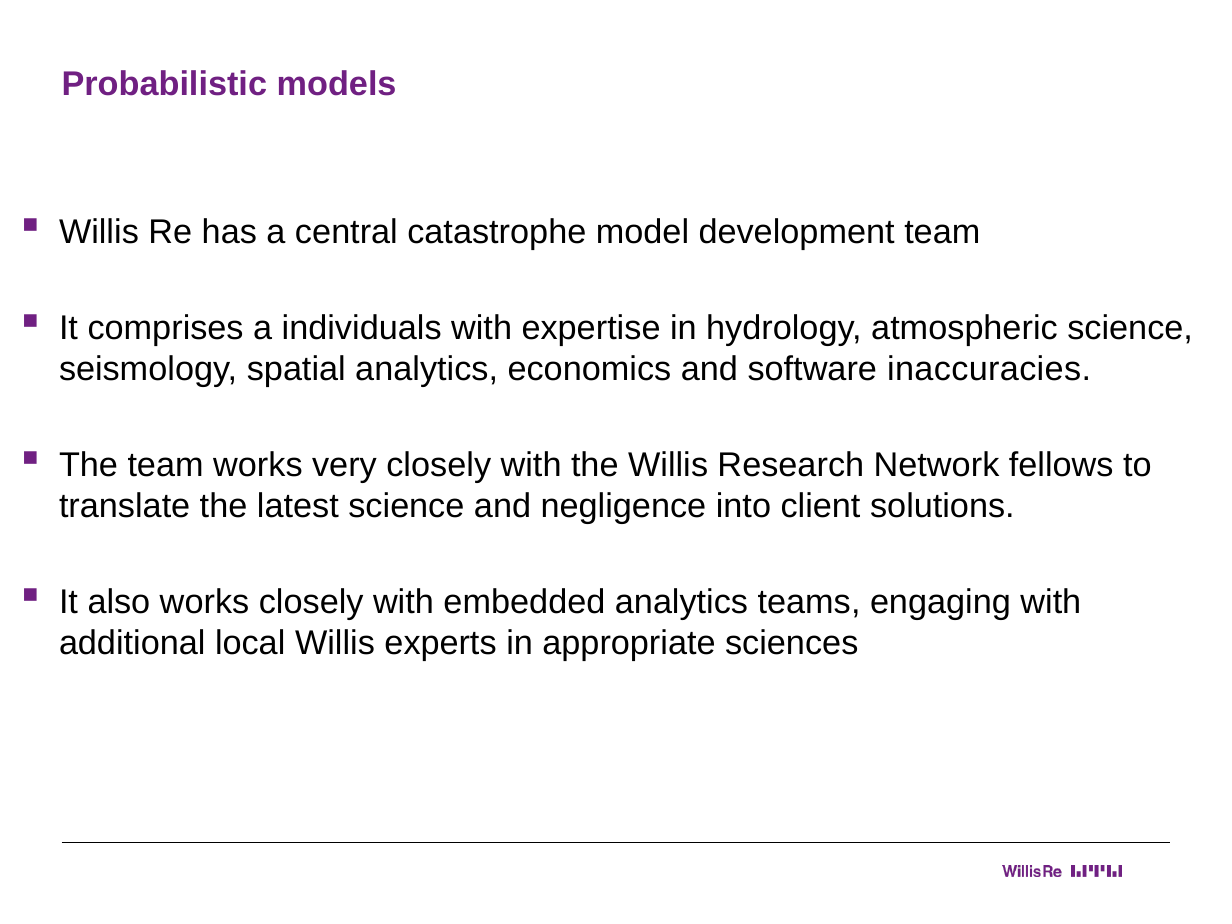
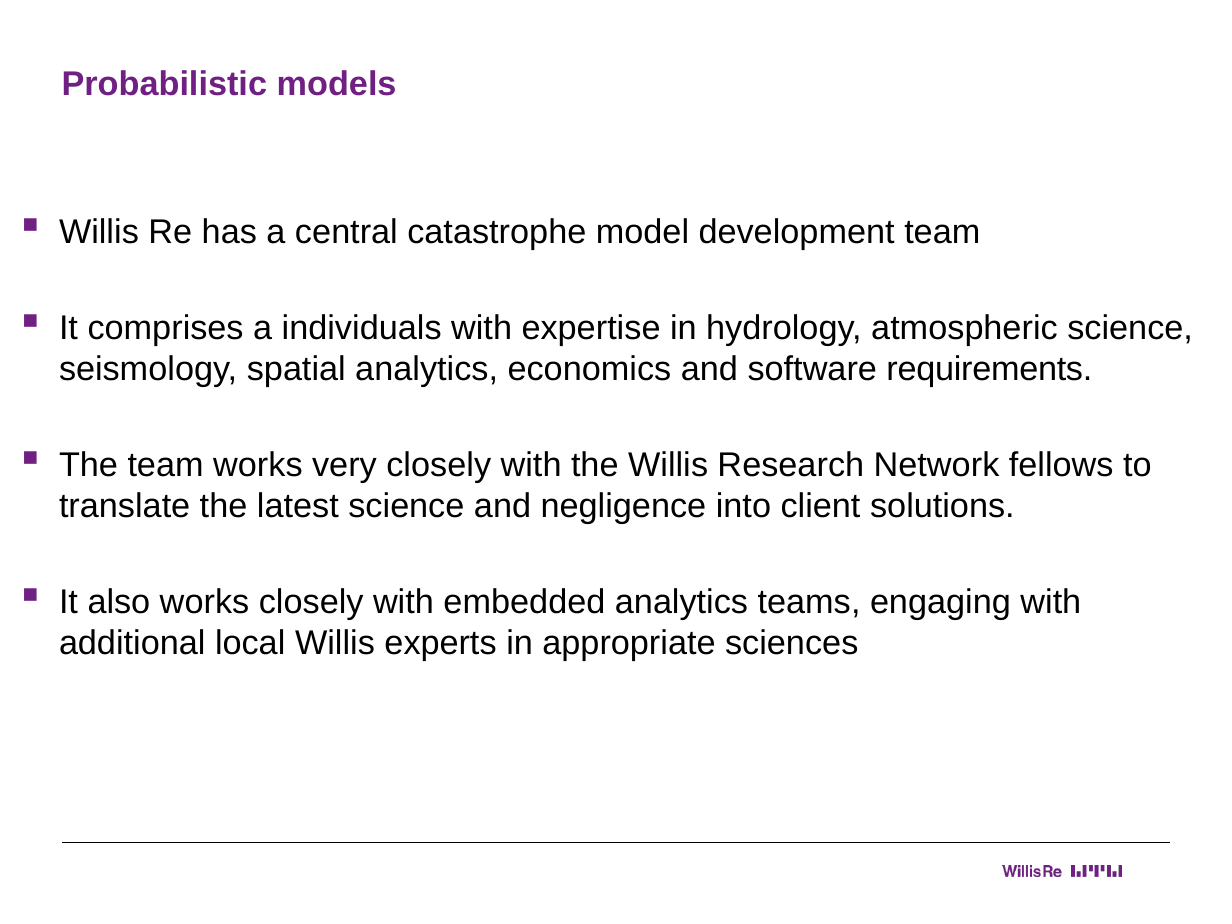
inaccuracies: inaccuracies -> requirements
